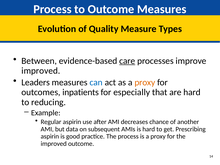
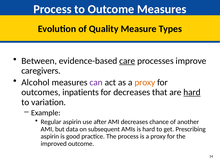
improved at (41, 71): improved -> caregivers
Leaders: Leaders -> Alcohol
can colour: blue -> purple
for especially: especially -> decreases
hard at (192, 92) underline: none -> present
reducing: reducing -> variation
